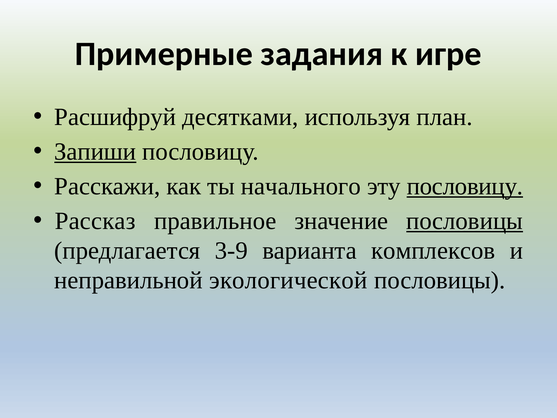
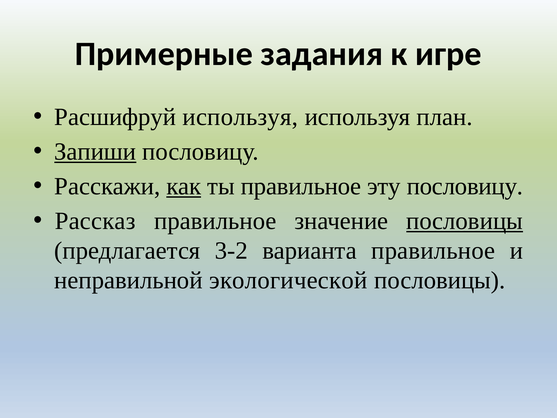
Расшифруй десятками: десятками -> используя
как underline: none -> present
ты начального: начального -> правильное
пословицу at (465, 186) underline: present -> none
3-9: 3-9 -> 3-2
варианта комплексов: комплексов -> правильное
